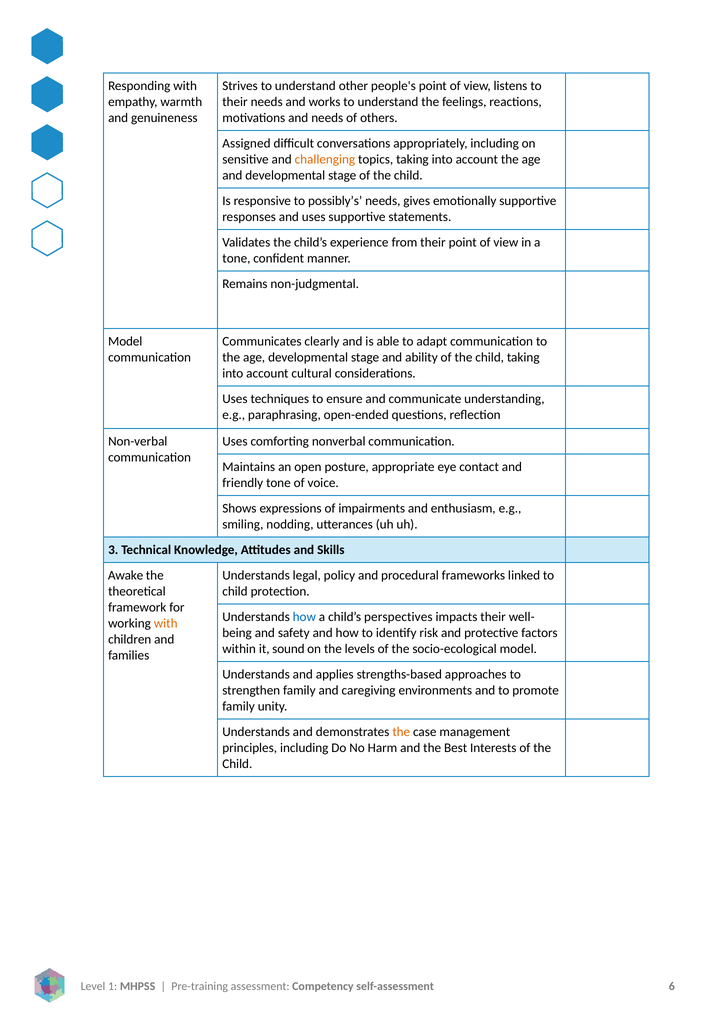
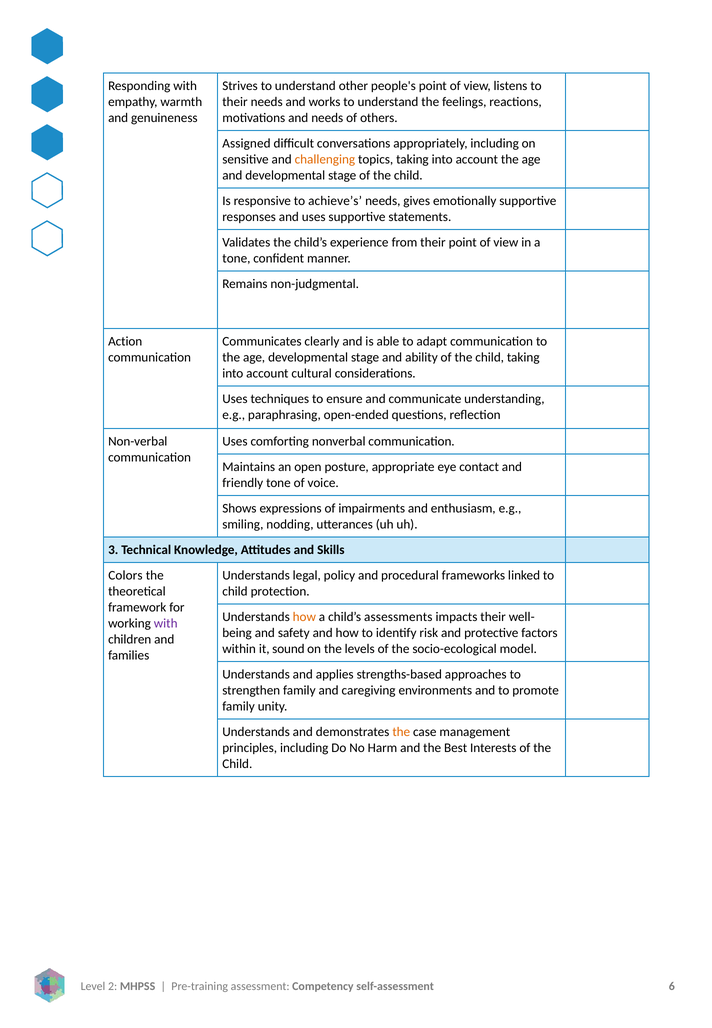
possibly’s: possibly’s -> achieve’s
Model at (125, 342): Model -> Action
Awake: Awake -> Colors
how at (304, 617) colour: blue -> orange
perspectives: perspectives -> assessments
with at (166, 624) colour: orange -> purple
1: 1 -> 2
